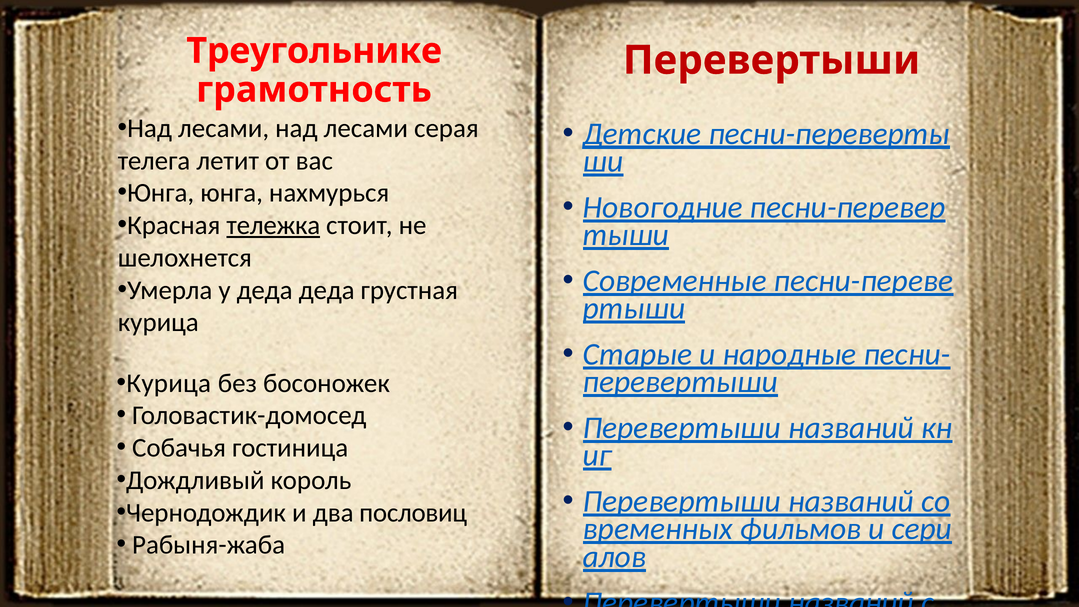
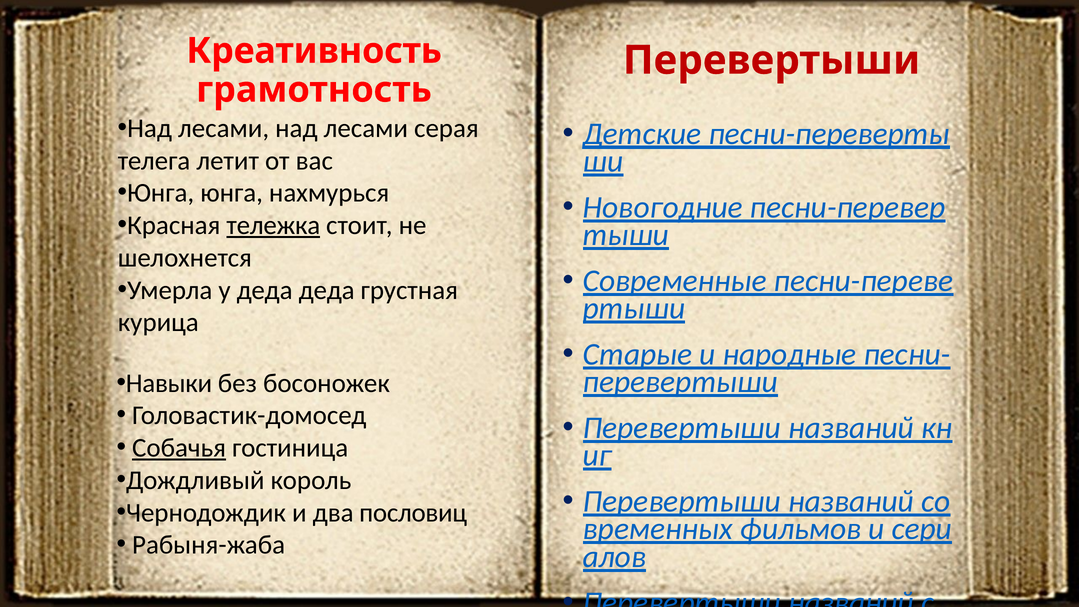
Треугольнике: Треугольнике -> Креативность
Курица at (169, 383): Курица -> Навыки
Собачья underline: none -> present
